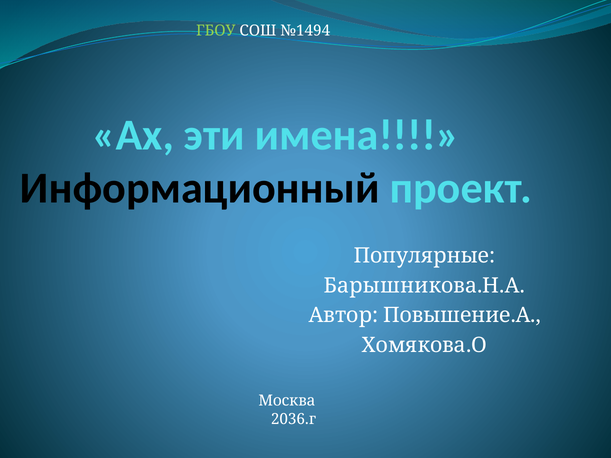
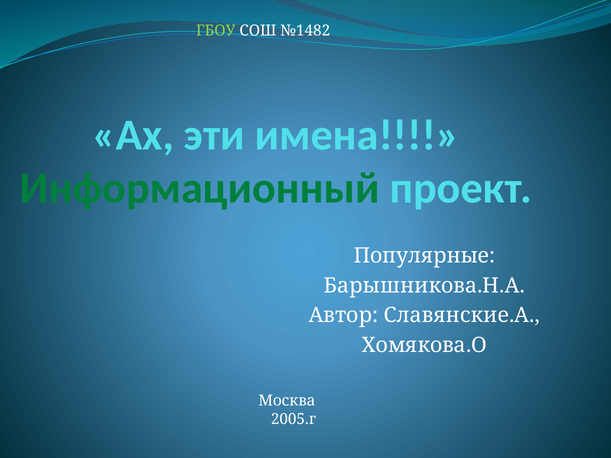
№1494: №1494 -> №1482
Информационный colour: black -> green
Повышение.А: Повышение.А -> Славянские.А
2036.г: 2036.г -> 2005.г
